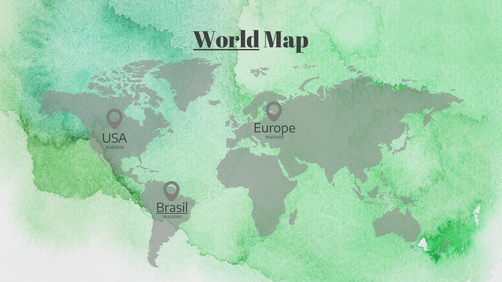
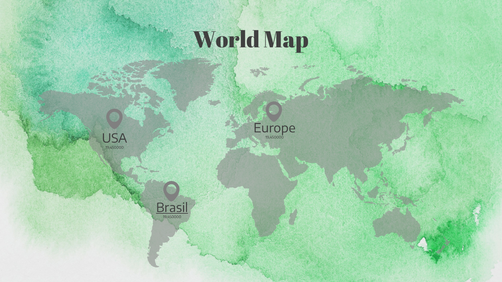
World underline: present -> none
